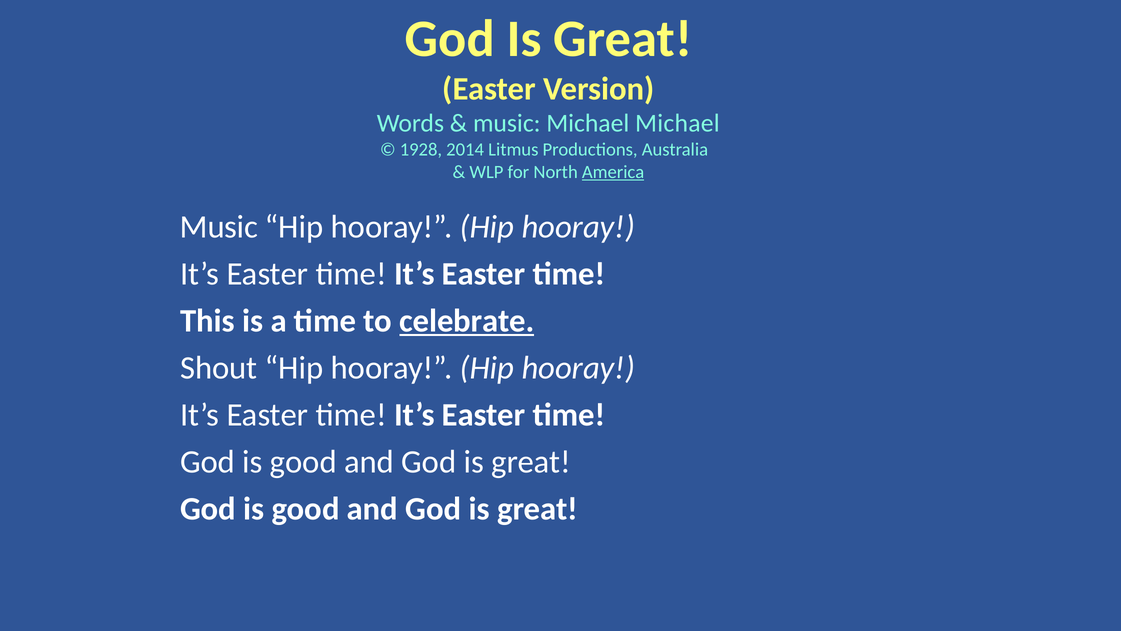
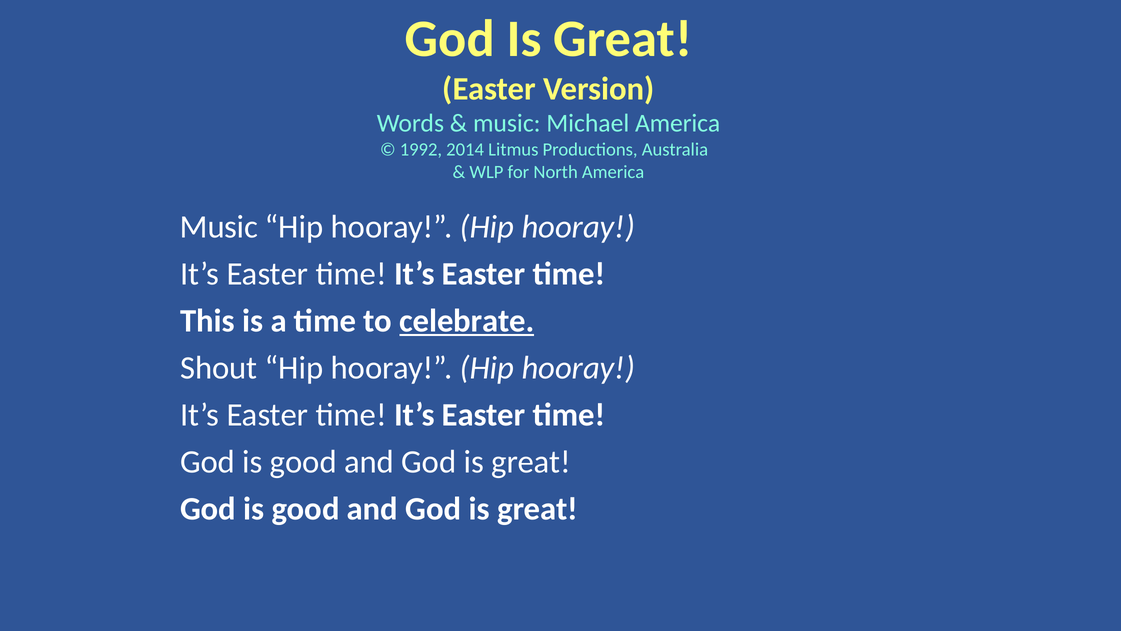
Michael Michael: Michael -> America
1928: 1928 -> 1992
America at (613, 172) underline: present -> none
